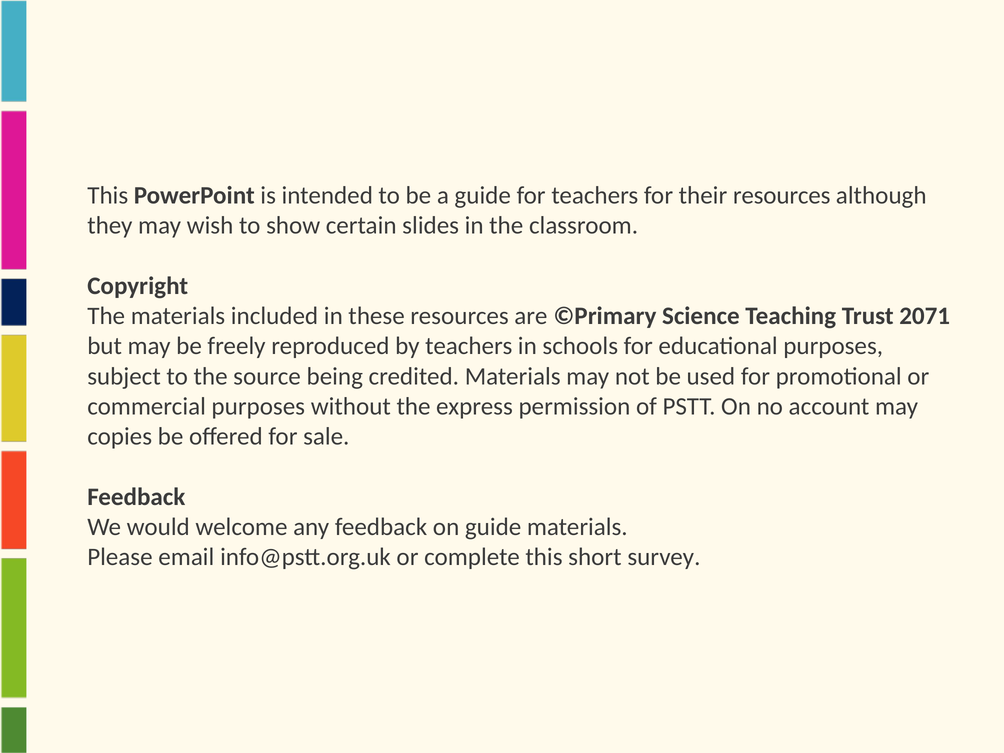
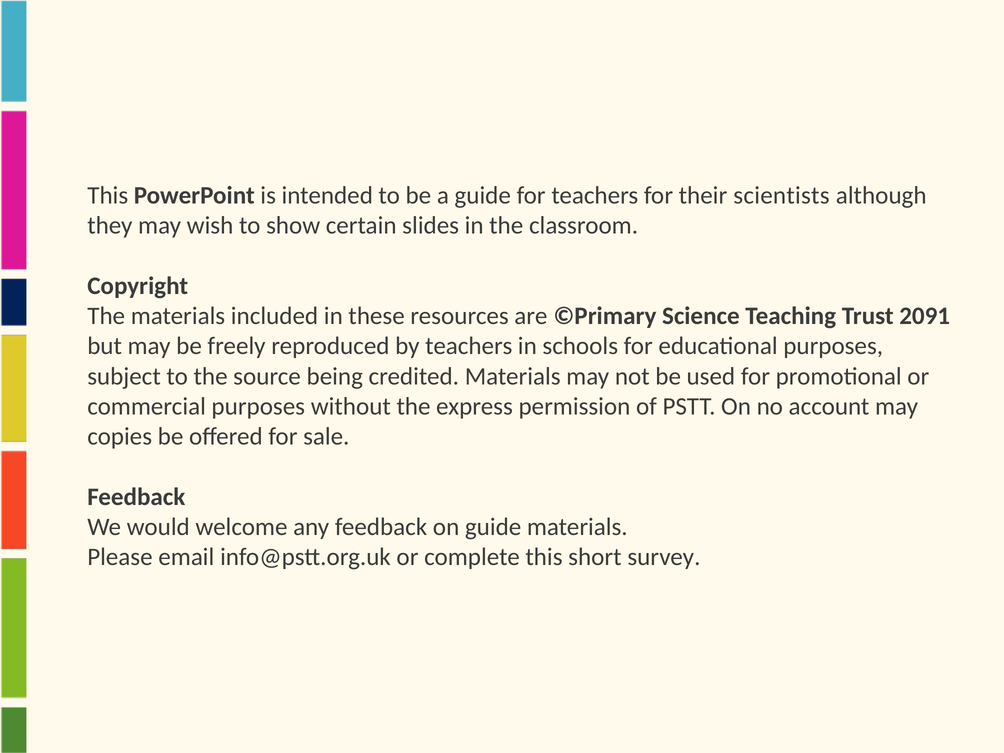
their resources: resources -> scientists
2071: 2071 -> 2091
